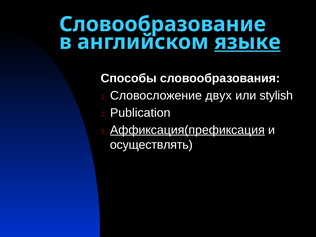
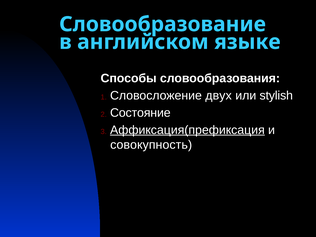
языке underline: present -> none
Publication: Publication -> Состояние
осуществлять: осуществлять -> совокупность
